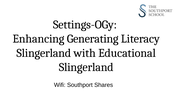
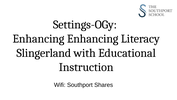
Enhancing Generating: Generating -> Enhancing
Slingerland at (86, 67): Slingerland -> Instruction
